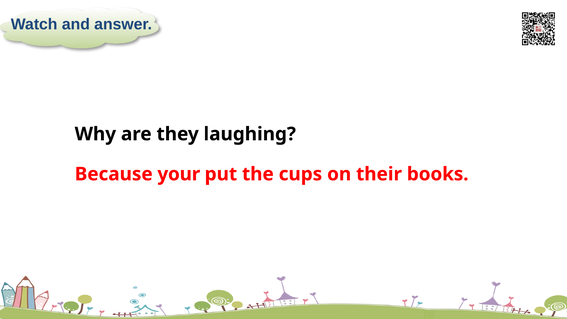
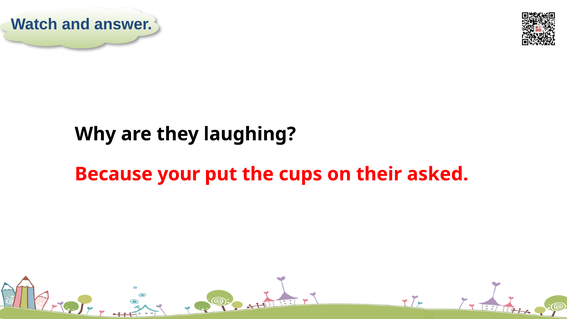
books: books -> asked
